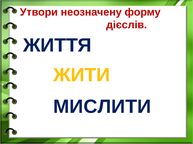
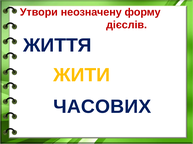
МИСЛИТИ: МИСЛИТИ -> ЧАСОВИХ
